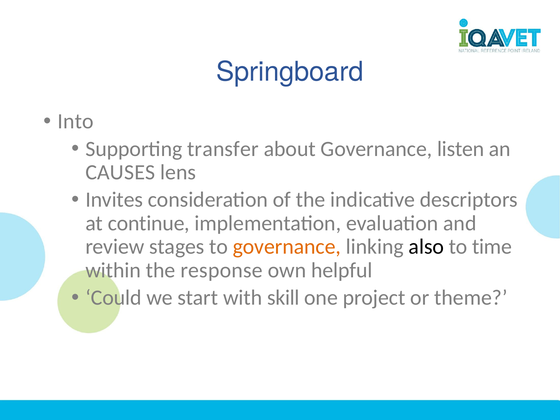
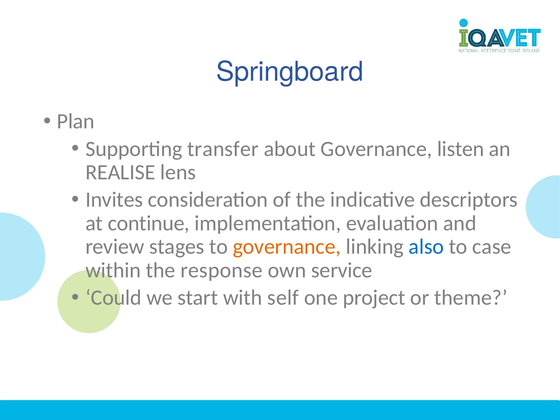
Into: Into -> Plan
CAUSES: CAUSES -> REALISE
also colour: black -> blue
time: time -> case
helpful: helpful -> service
skill: skill -> self
